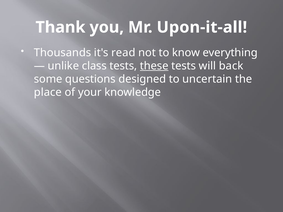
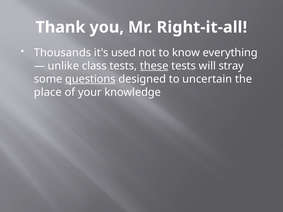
Upon-it-all: Upon-it-all -> Right-it-all
read: read -> used
back: back -> stray
questions underline: none -> present
